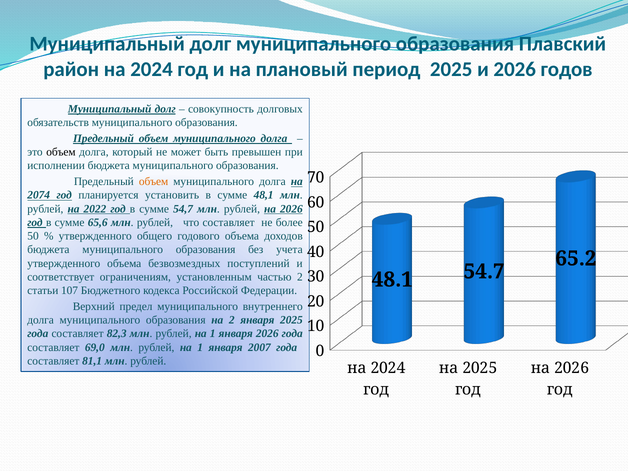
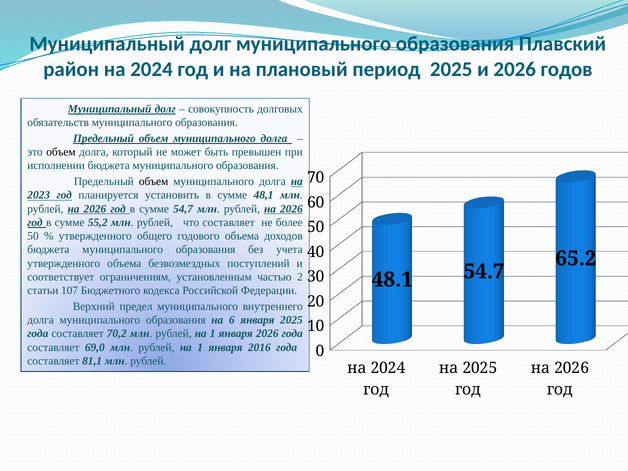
объем at (154, 182) colour: orange -> black
2074: 2074 -> 2023
2022 at (95, 209): 2022 -> 2026
65,6: 65,6 -> 55,2
на 2: 2 -> 6
82,3: 82,3 -> 70,2
2007: 2007 -> 2016
